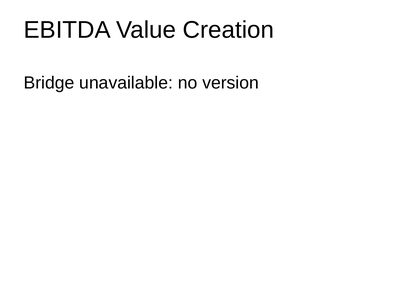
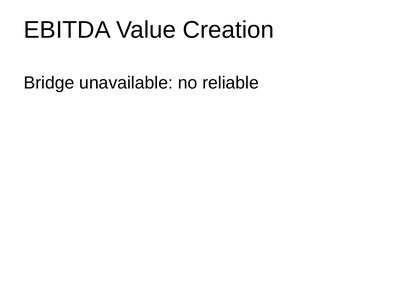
version: version -> reliable
